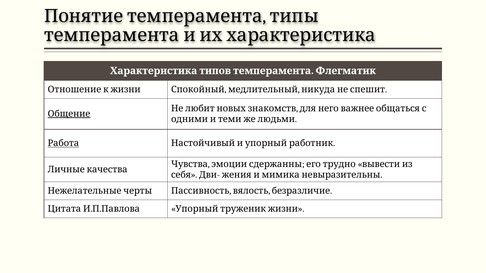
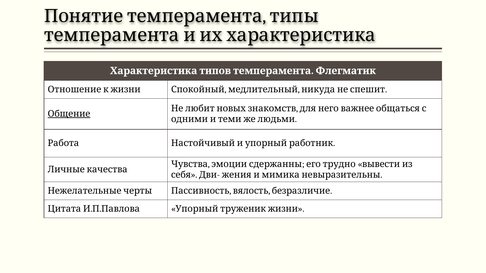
Работа underline: present -> none
